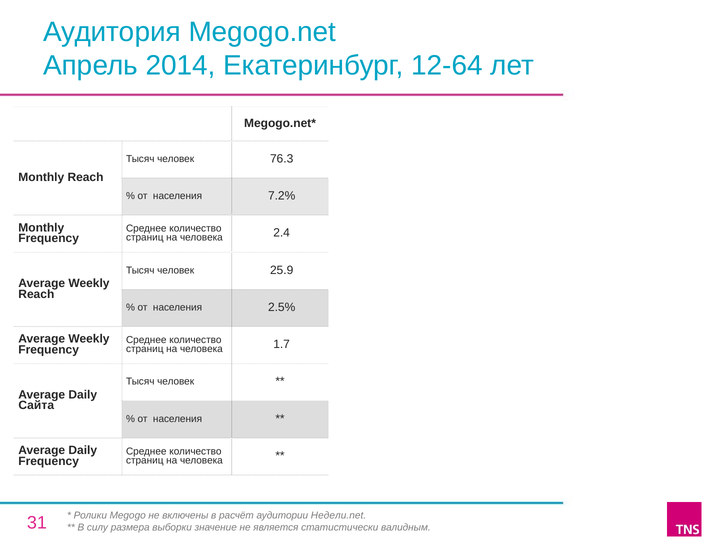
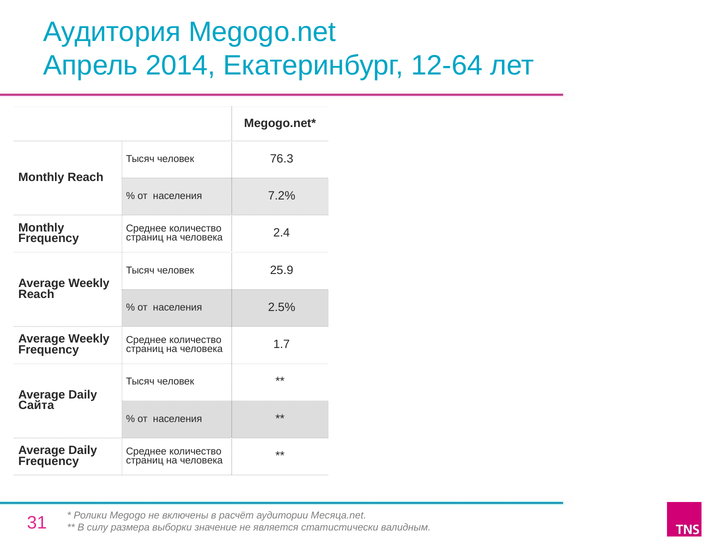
Недели.net: Недели.net -> Месяца.net
